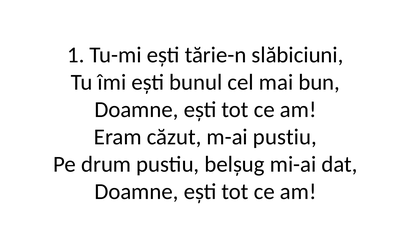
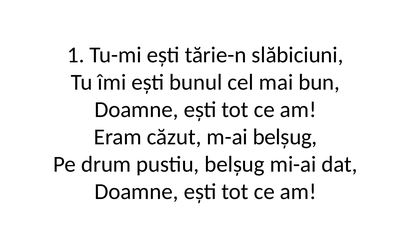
m-ai pustiu: pustiu -> belșug
